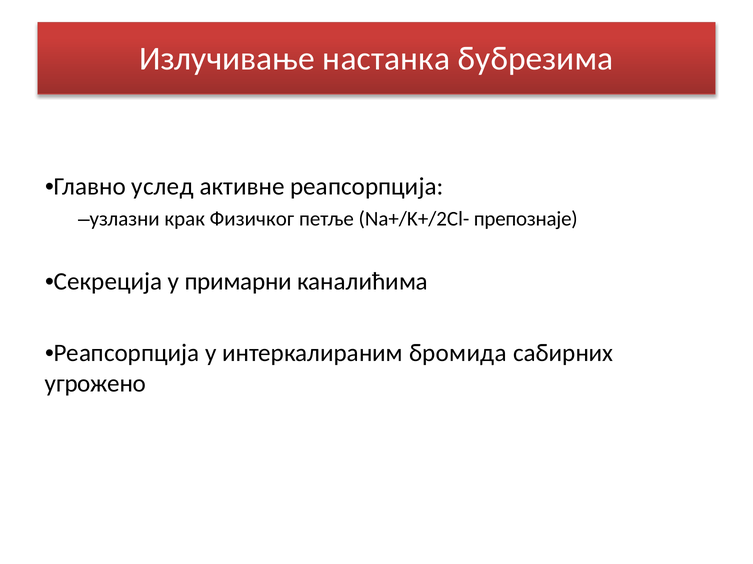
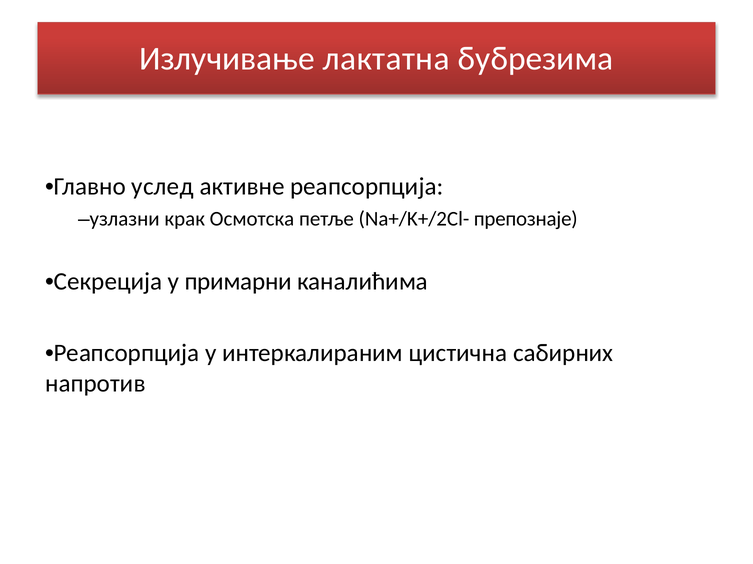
настанка: настанка -> лактатна
Физичког: Физичког -> Осмотска
бромида: бромида -> цистична
угрожено: угрожено -> напротив
